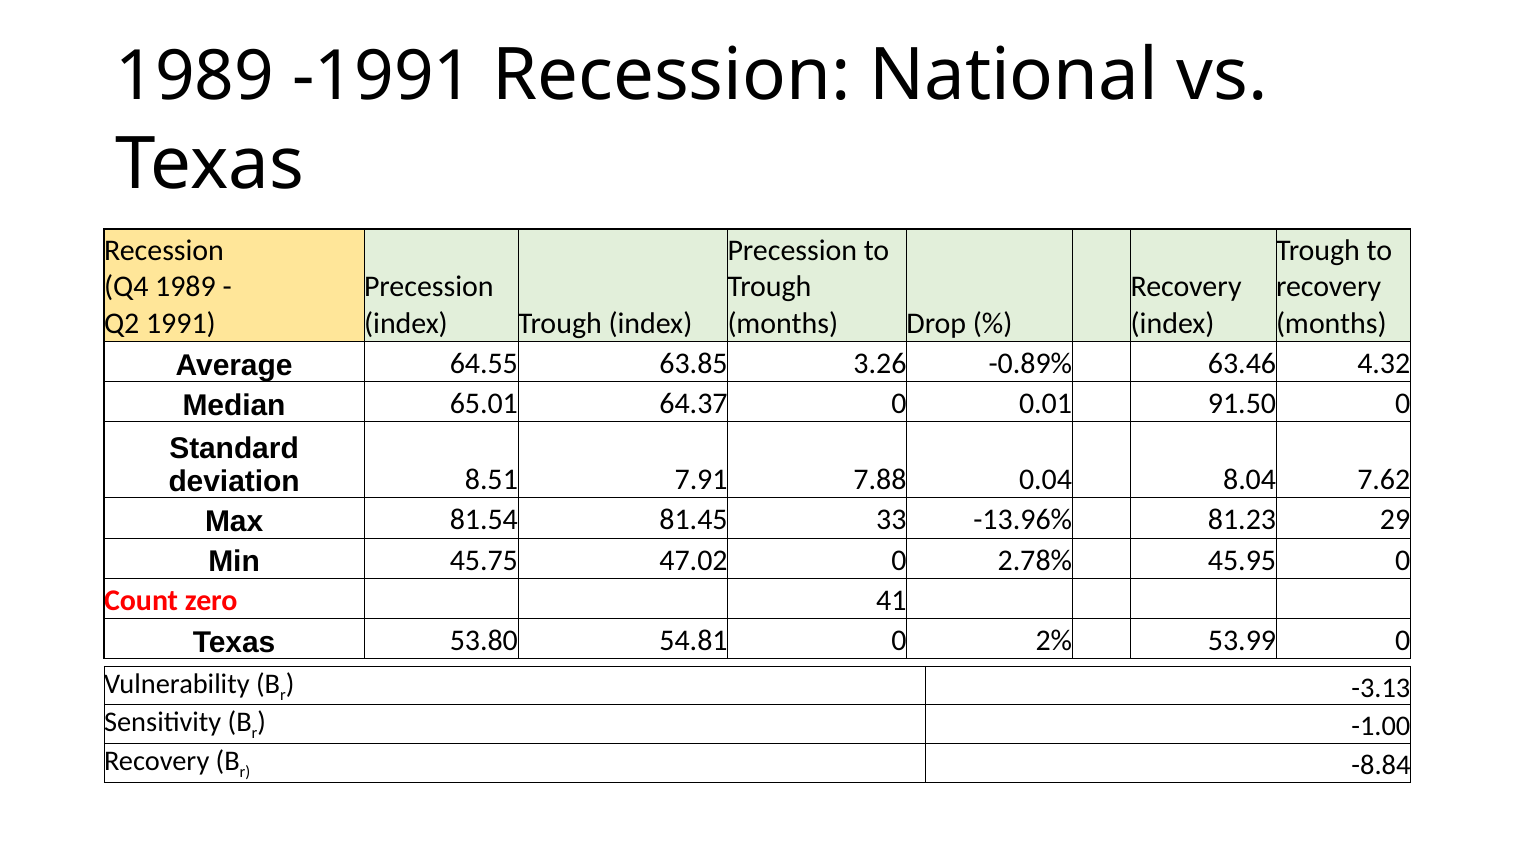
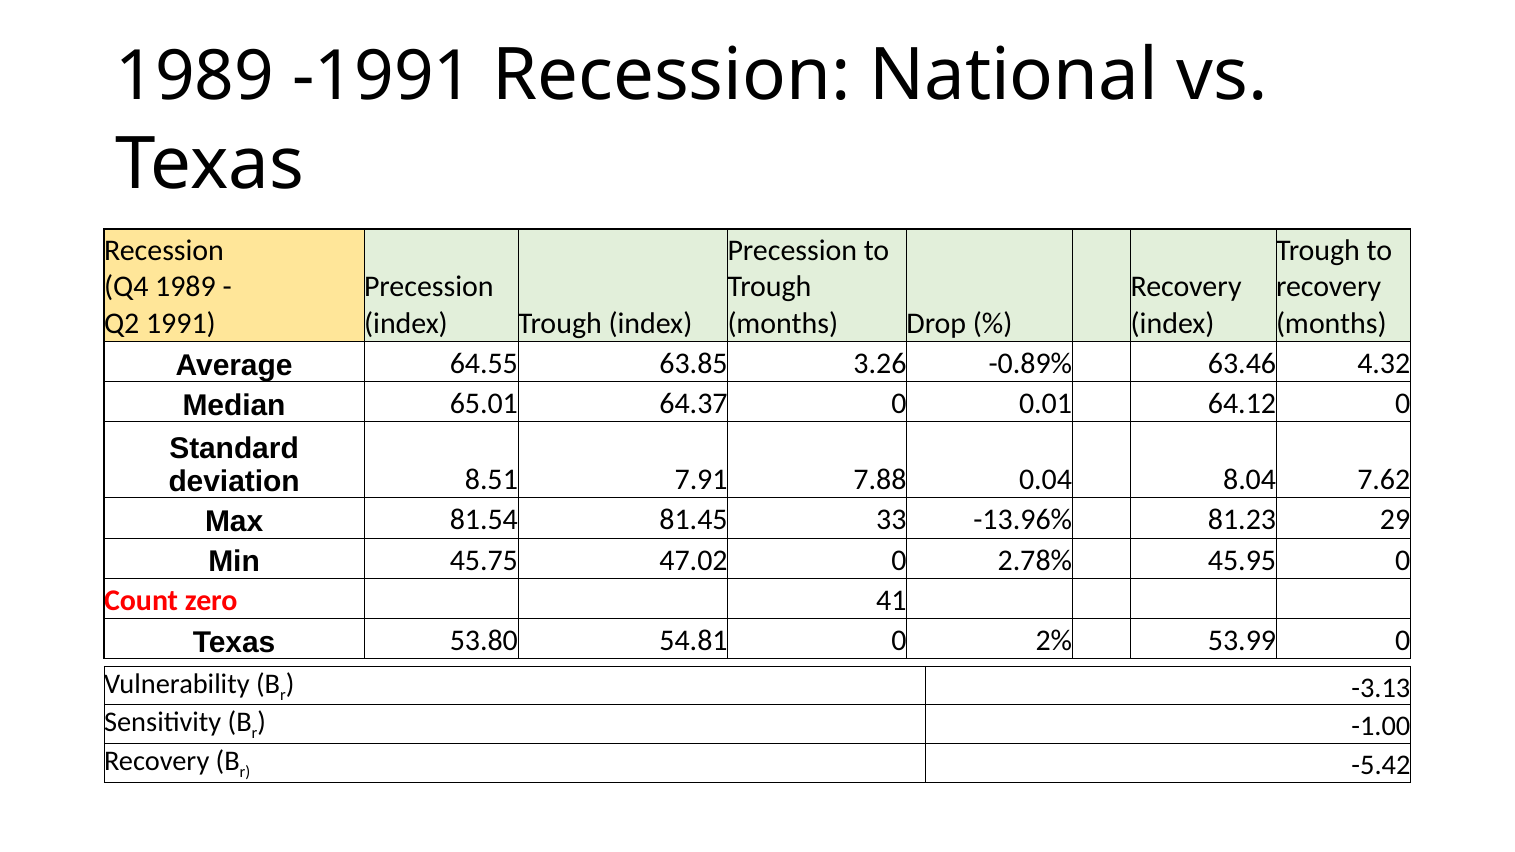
91.50: 91.50 -> 64.12
-8.84: -8.84 -> -5.42
